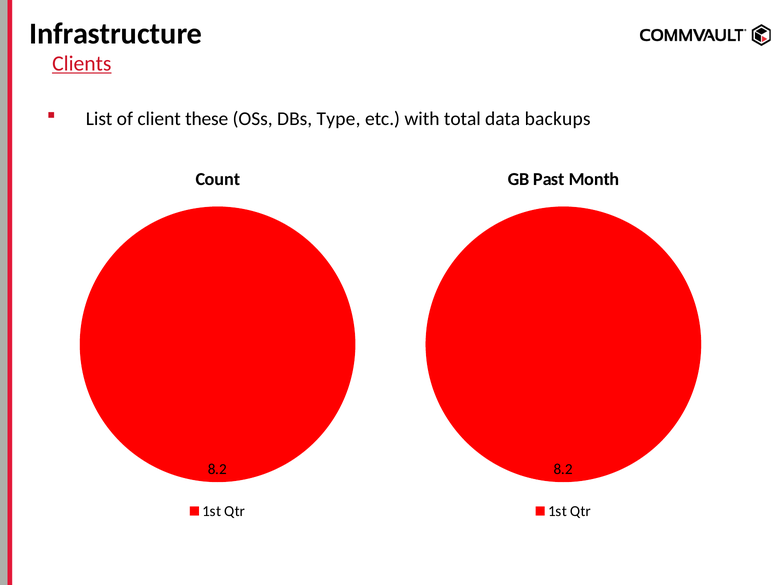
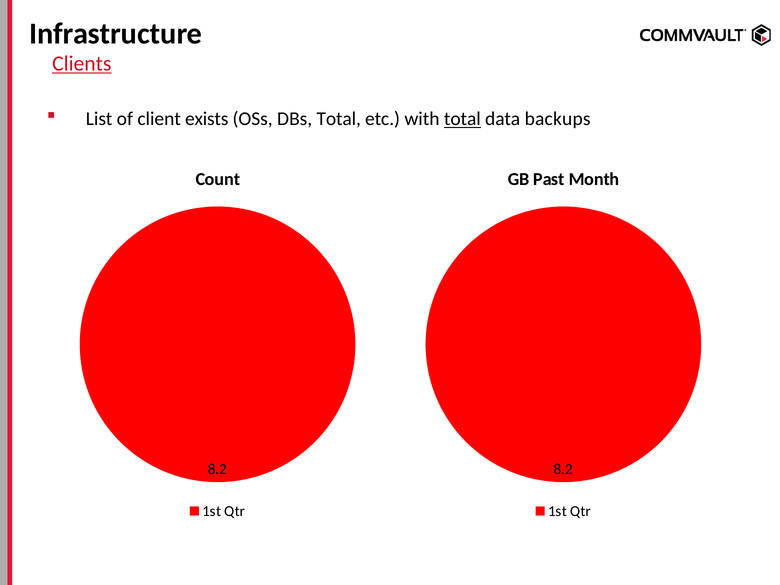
these: these -> exists
DBs Type: Type -> Total
total at (462, 119) underline: none -> present
